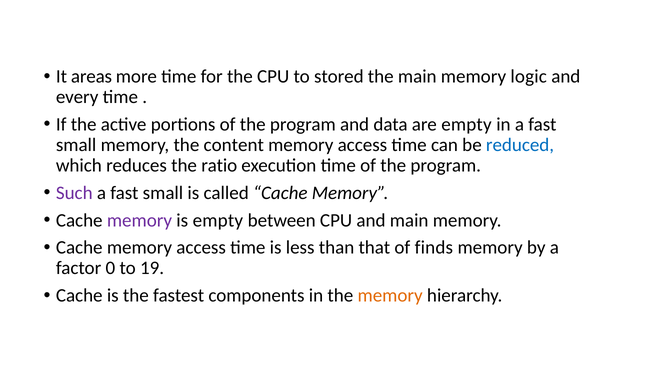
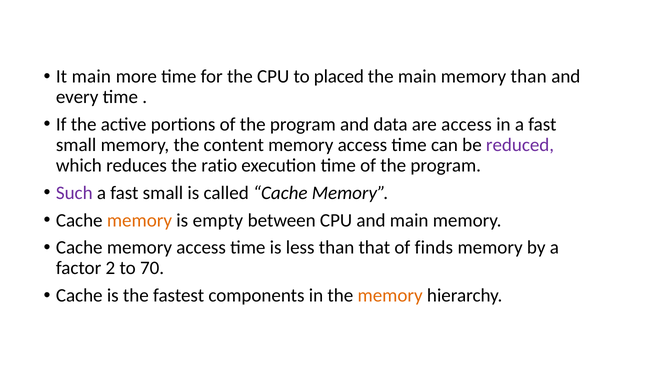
It areas: areas -> main
stored: stored -> placed
memory logic: logic -> than
are empty: empty -> access
reduced colour: blue -> purple
memory at (139, 220) colour: purple -> orange
0: 0 -> 2
19: 19 -> 70
